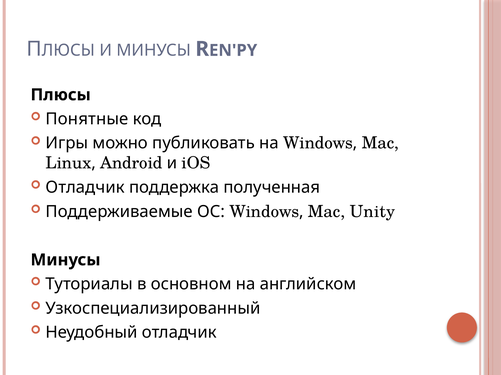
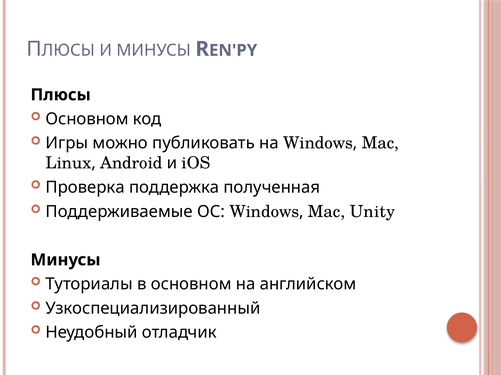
Понятные at (87, 119): Понятные -> Основном
Отладчик at (85, 188): Отладчик -> Проверка
